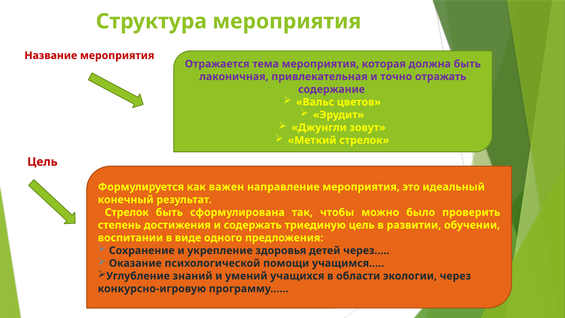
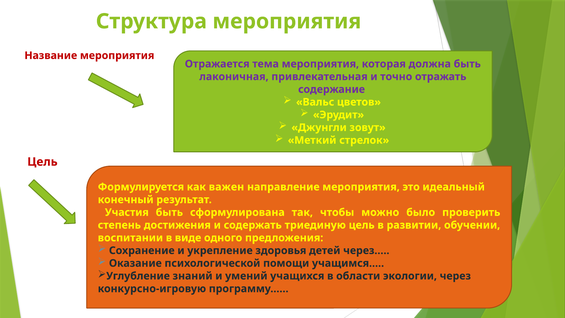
Стрелок at (127, 212): Стрелок -> Участия
